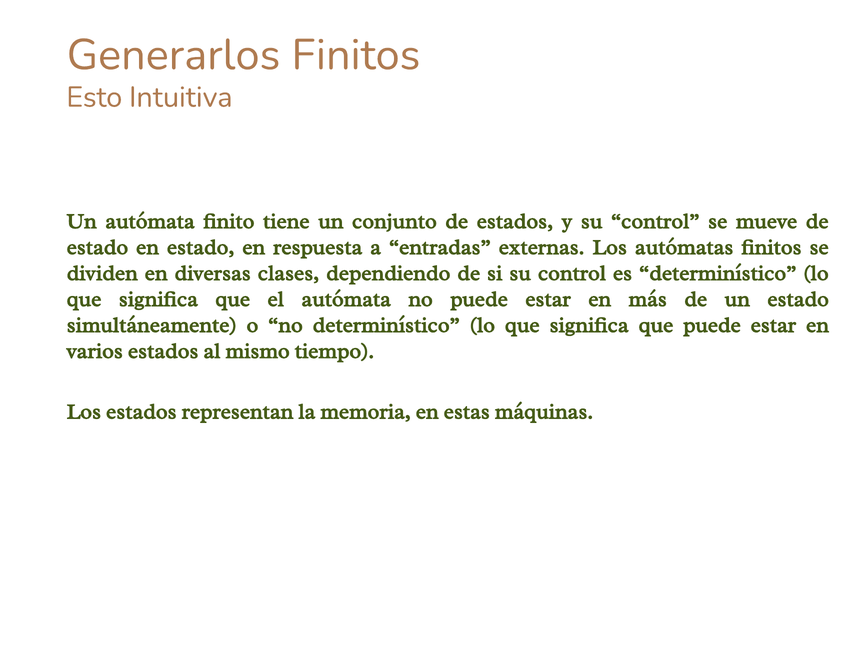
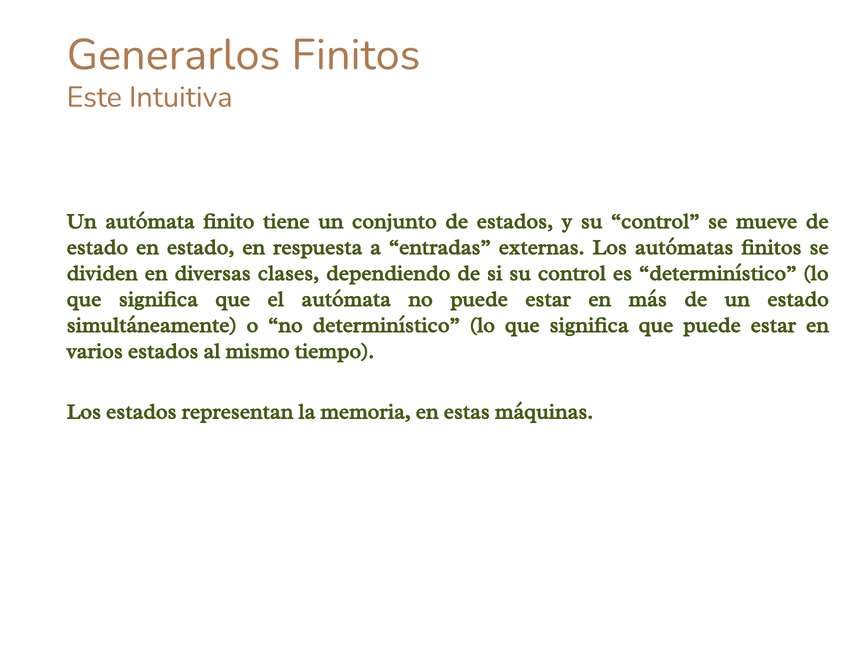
Esto: Esto -> Este
